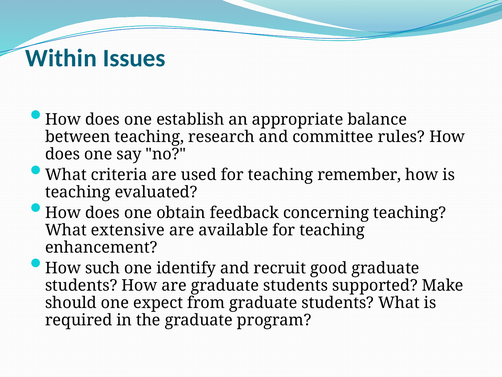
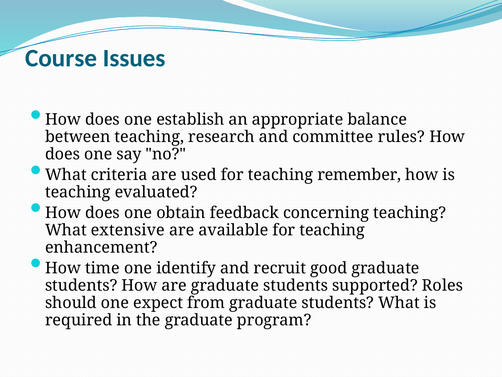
Within: Within -> Course
such: such -> time
Make: Make -> Roles
